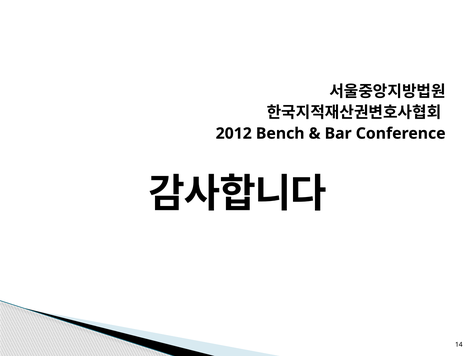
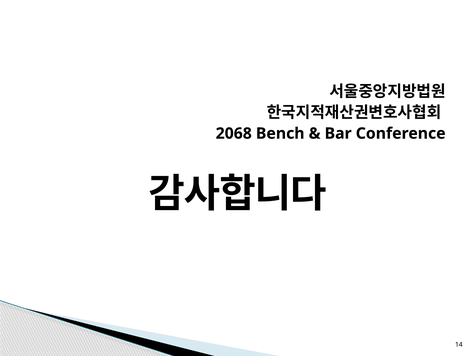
2012: 2012 -> 2068
